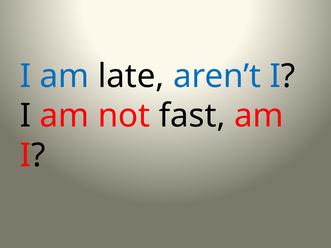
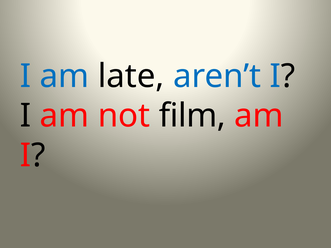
fast: fast -> film
